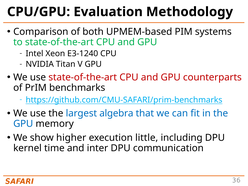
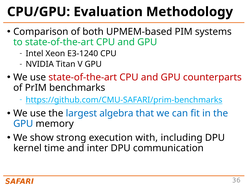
higher: higher -> strong
little: little -> with
